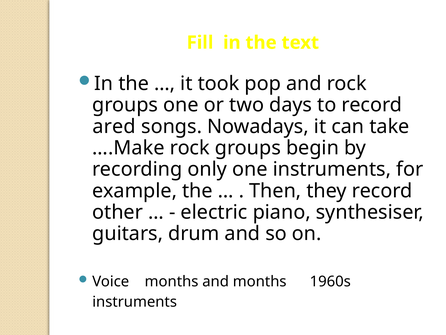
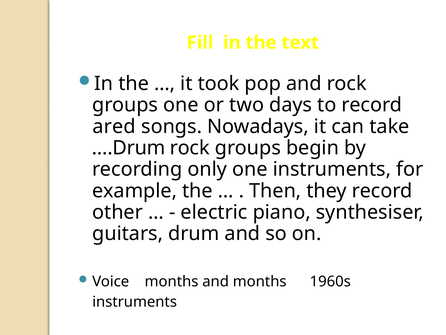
….Make: ….Make -> ….Drum
